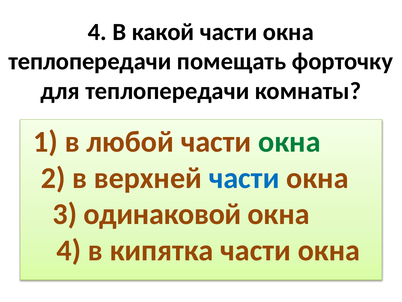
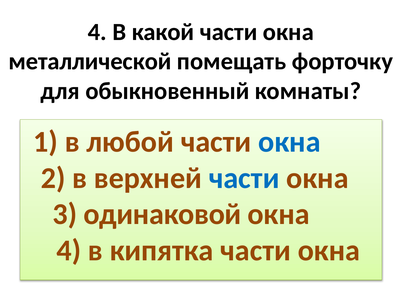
теплопередачи at (90, 61): теплопередачи -> металлической
для теплопередачи: теплопередачи -> обыкновенный
окна at (289, 142) colour: green -> blue
